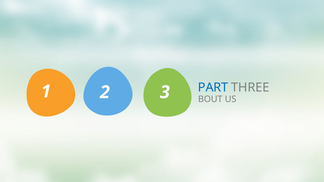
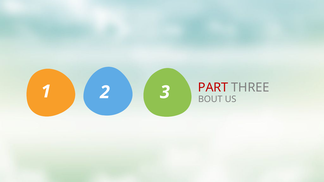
PART colour: blue -> red
